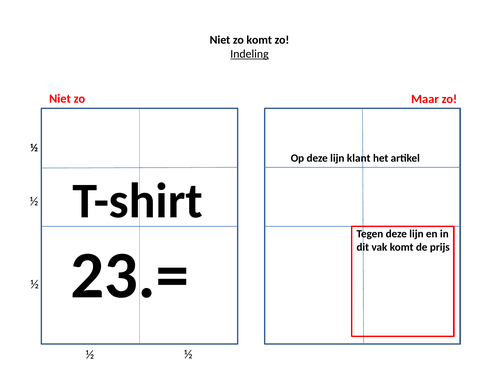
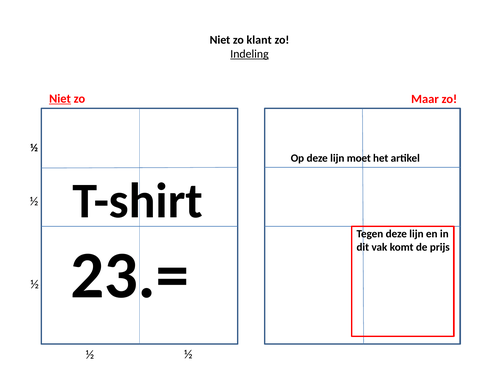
zo komt: komt -> klant
Niet at (60, 99) underline: none -> present
klant: klant -> moet
